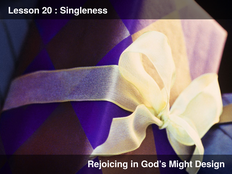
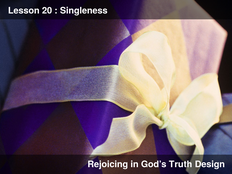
Might: Might -> Truth
